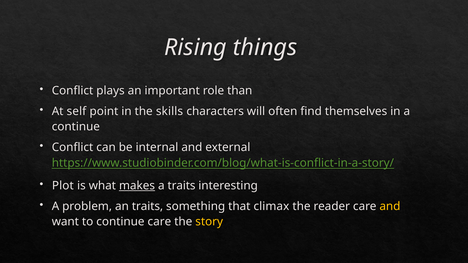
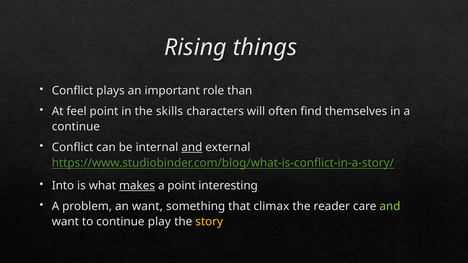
self: self -> feel
and at (192, 148) underline: none -> present
Plot: Plot -> Into
a traits: traits -> point
an traits: traits -> want
and at (390, 207) colour: yellow -> light green
continue care: care -> play
